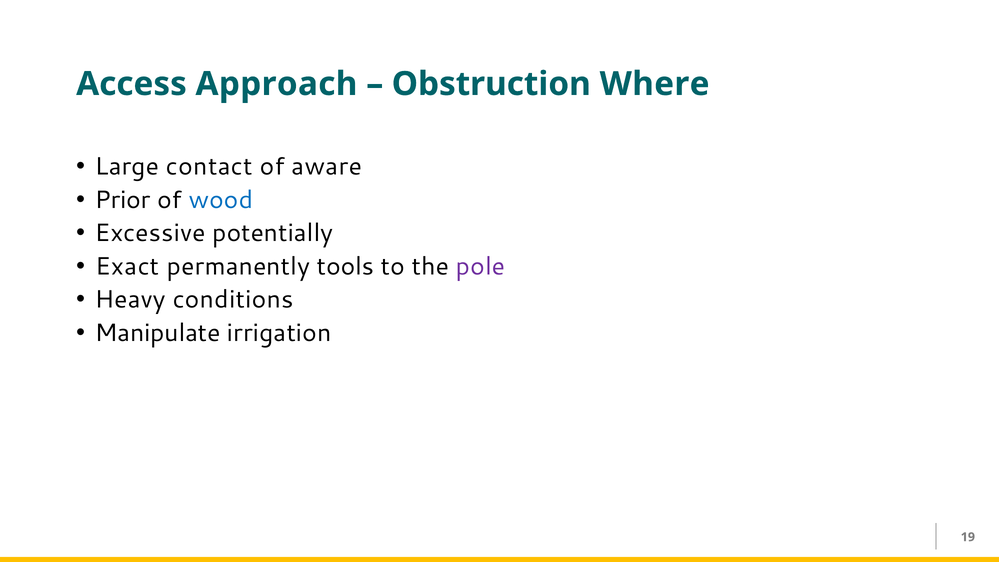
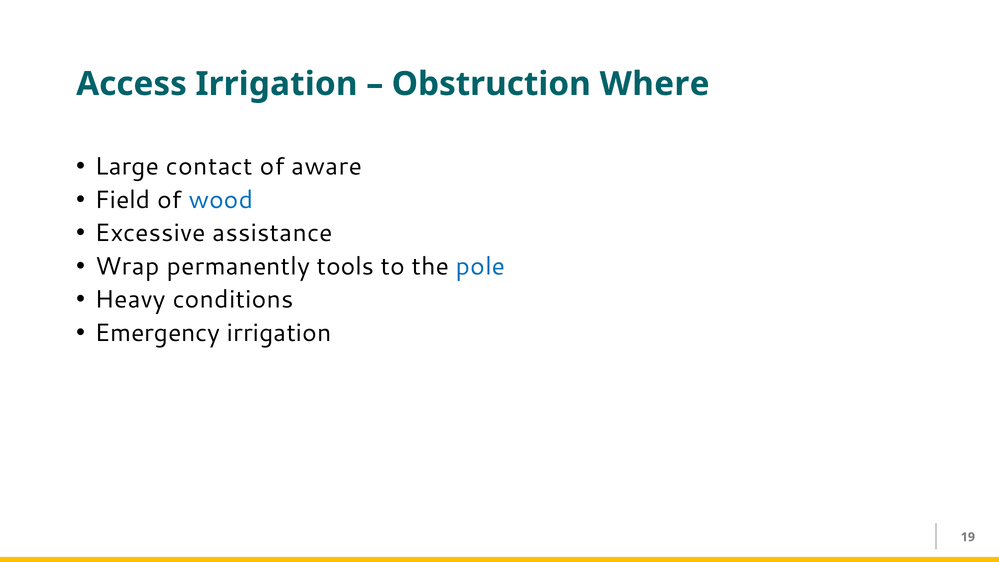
Access Approach: Approach -> Irrigation
Prior: Prior -> Field
potentially: potentially -> assistance
Exact: Exact -> Wrap
pole colour: purple -> blue
Manipulate: Manipulate -> Emergency
